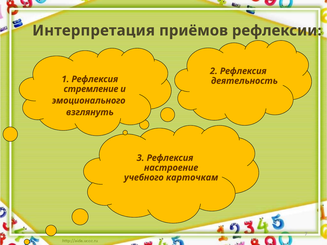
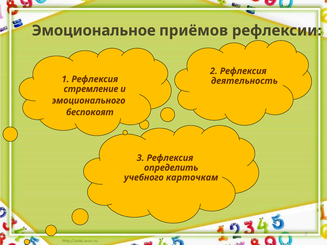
Интерпретация: Интерпретация -> Эмоциональное
взглянуть: взглянуть -> беспокоят
настроение: настроение -> определить
